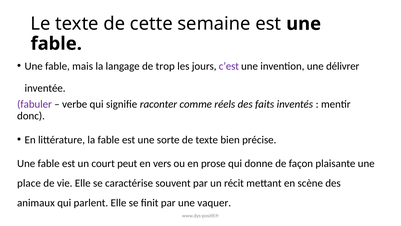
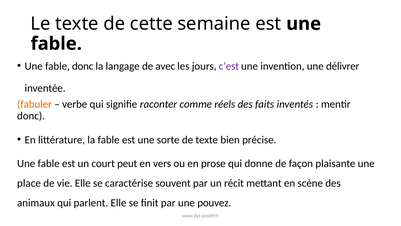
fable mais: mais -> donc
trop: trop -> avec
fabuler colour: purple -> orange
vaquer: vaquer -> pouvez
